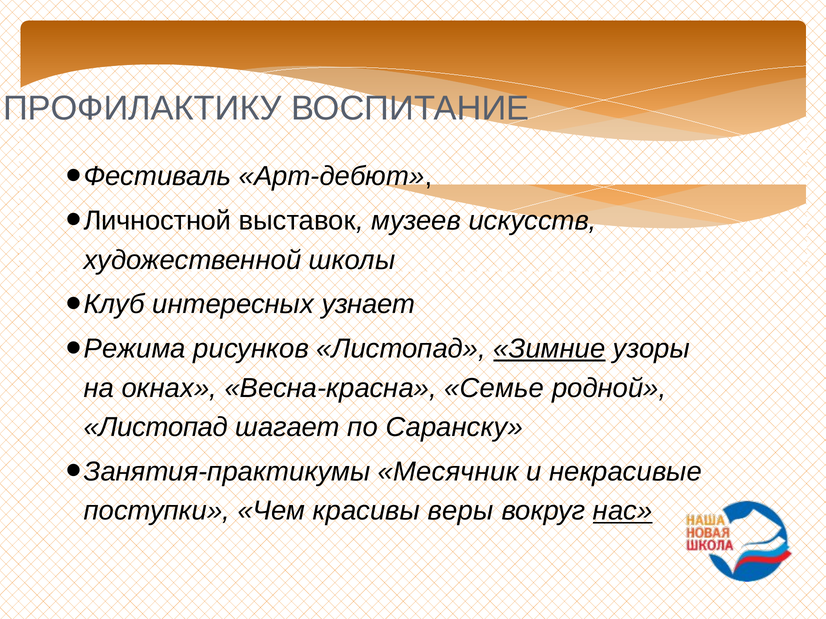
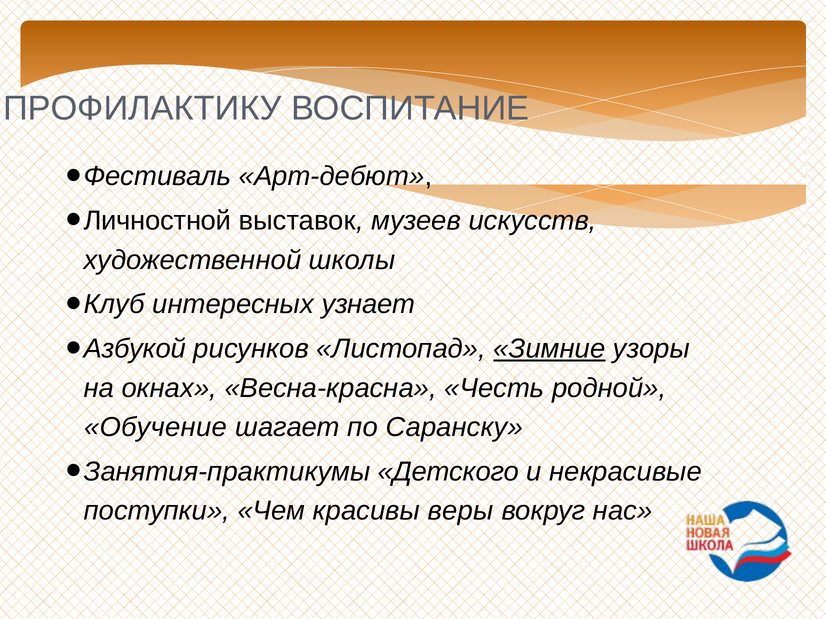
Режима: Режима -> Азбукой
Семье: Семье -> Честь
Листопад at (156, 428): Листопад -> Обучение
Месячник: Месячник -> Детского
нас underline: present -> none
